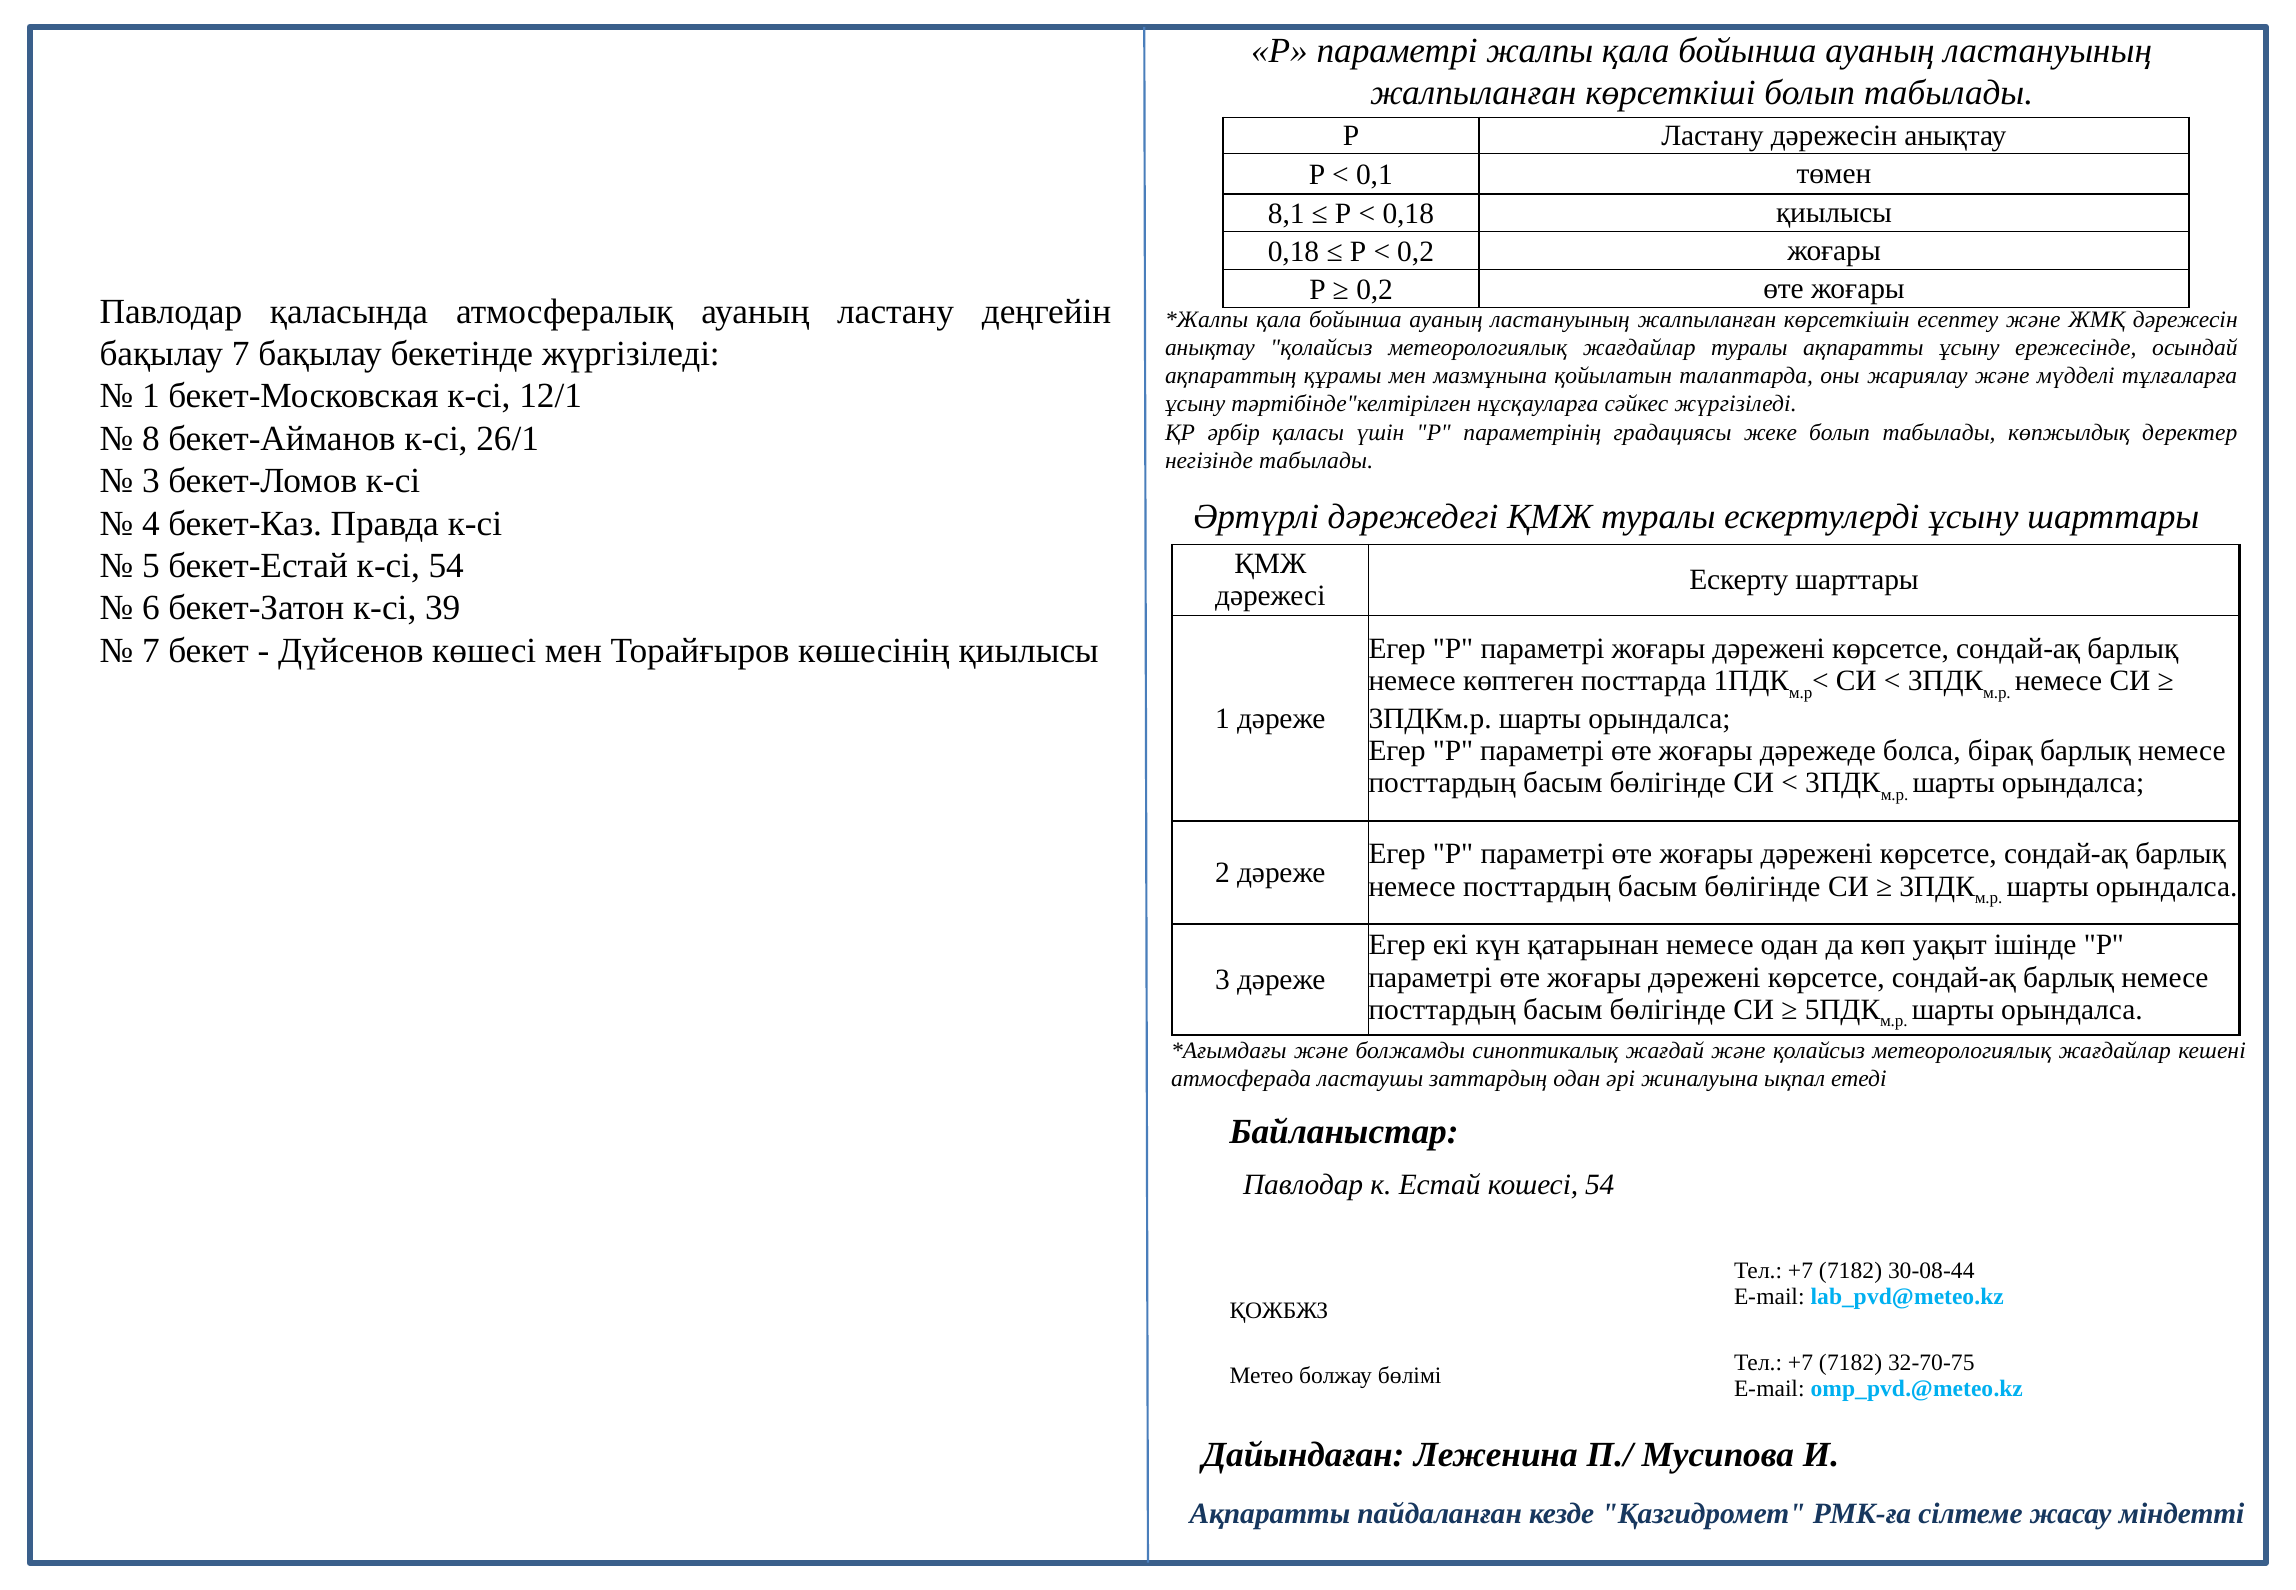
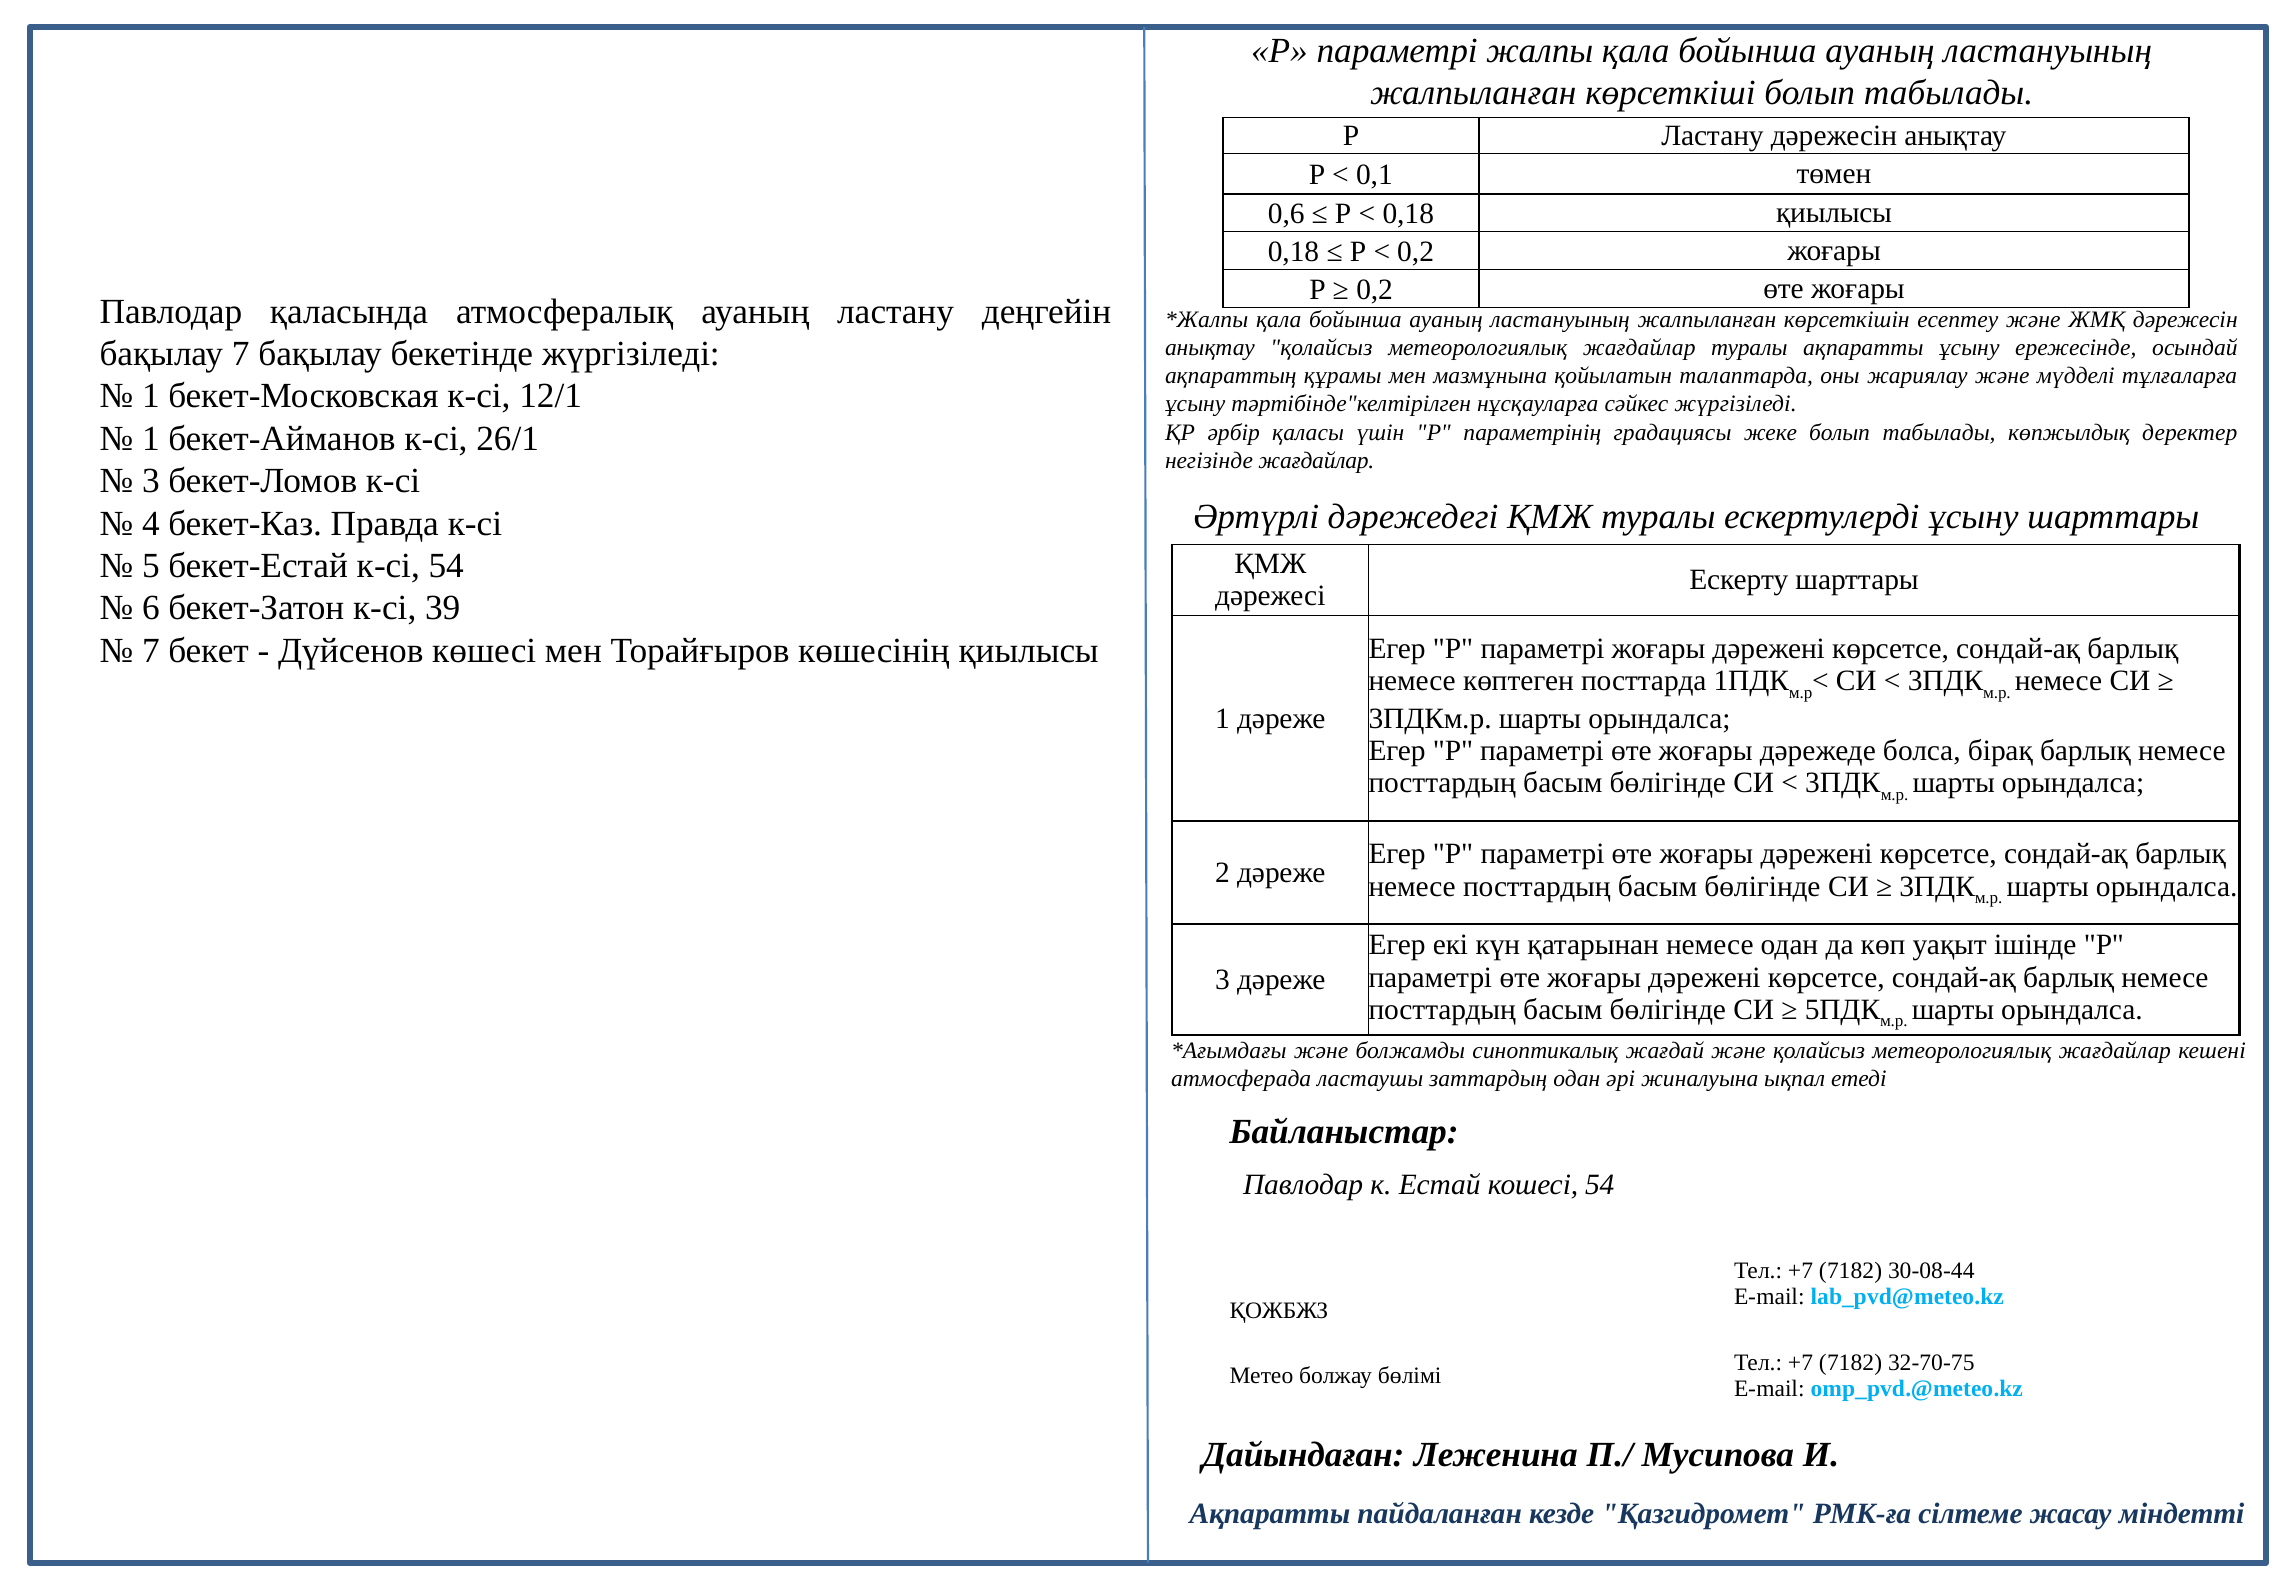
8,1: 8,1 -> 0,6
8 at (151, 439): 8 -> 1
негізінде табылады: табылады -> жағдайлар
